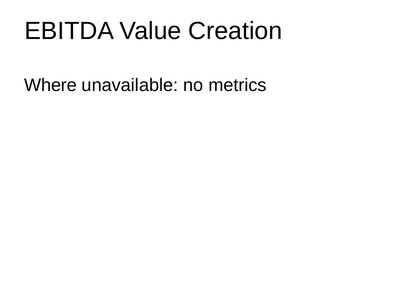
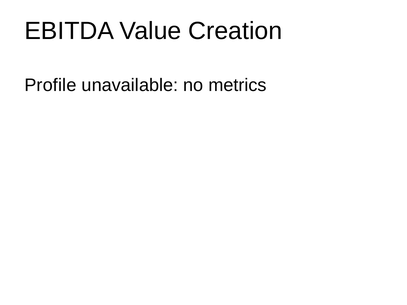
Where: Where -> Profile
